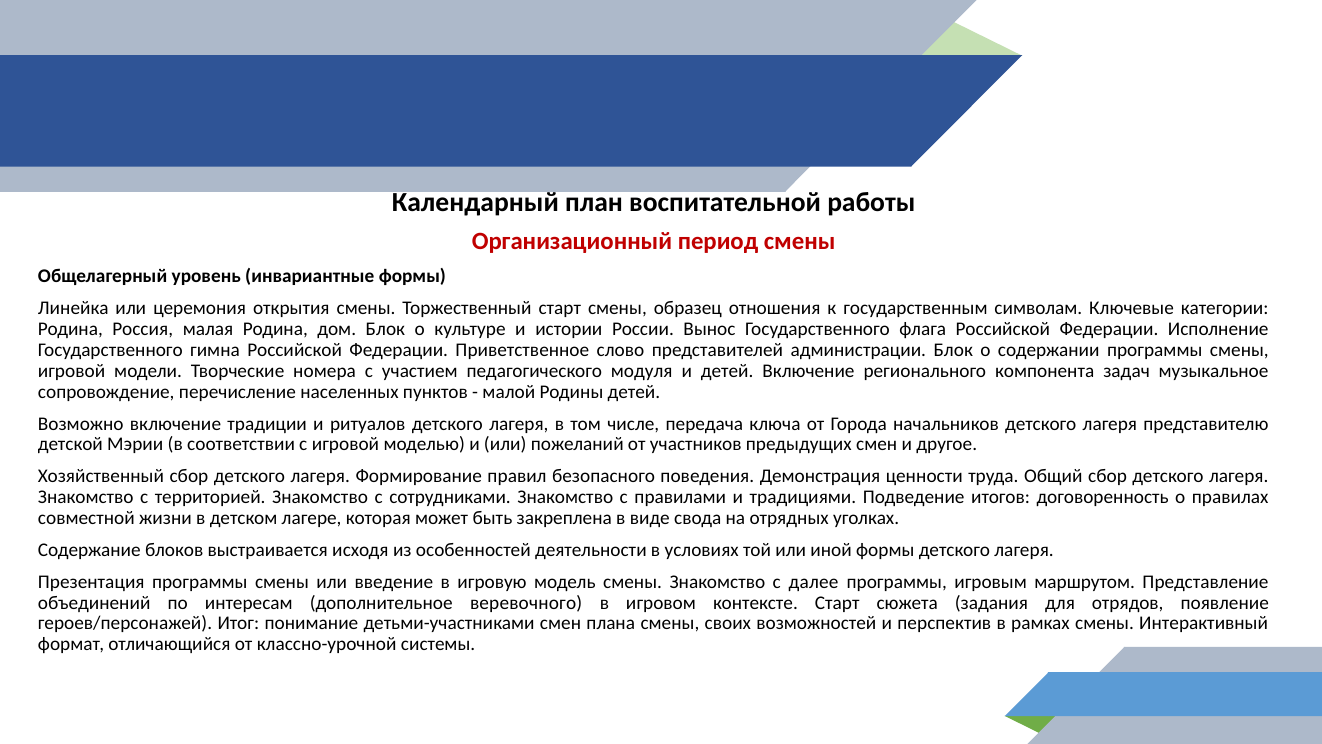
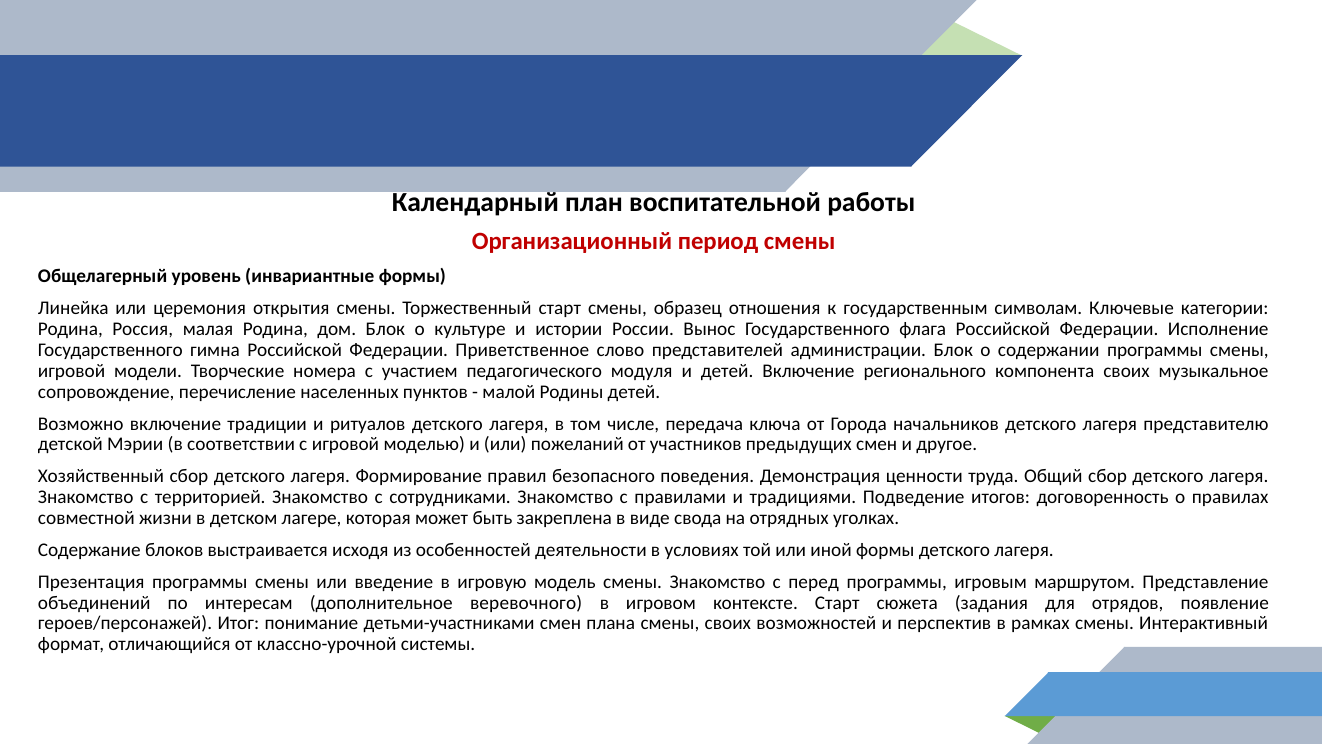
компонента задач: задач -> своих
далее: далее -> перед
